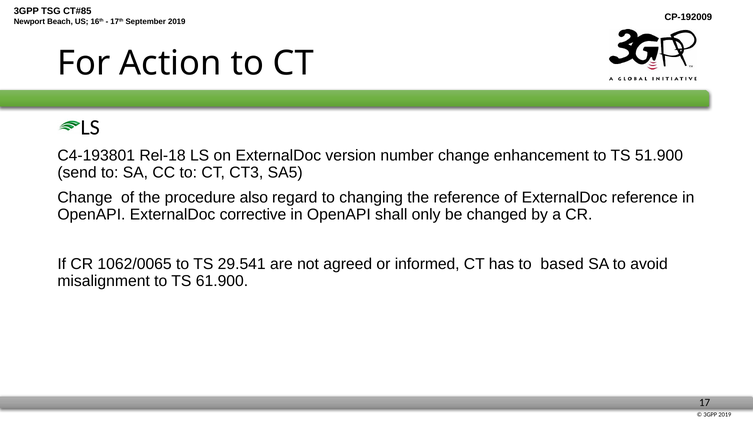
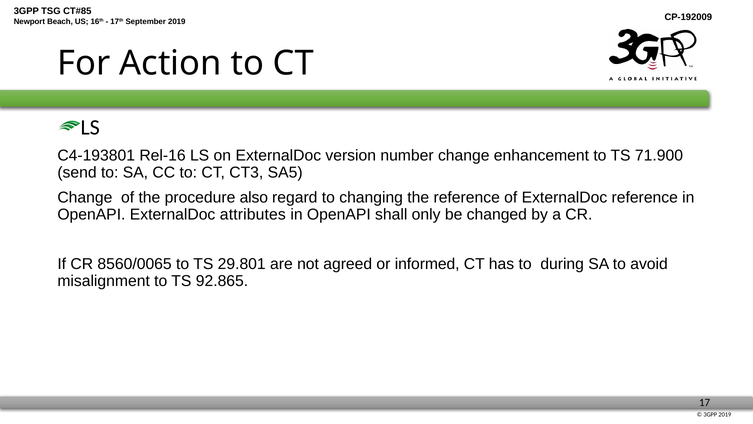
Rel-18: Rel-18 -> Rel-16
51.900: 51.900 -> 71.900
corrective: corrective -> attributes
1062/0065: 1062/0065 -> 8560/0065
29.541: 29.541 -> 29.801
based: based -> during
61.900: 61.900 -> 92.865
